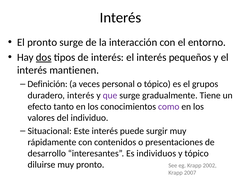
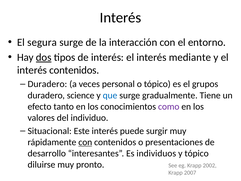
El pronto: pronto -> segura
pequeños: pequeños -> mediante
interés mantienen: mantienen -> contenidos
Definición at (47, 84): Definición -> Duradero
duradero interés: interés -> science
que colour: purple -> blue
con at (85, 142) underline: none -> present
